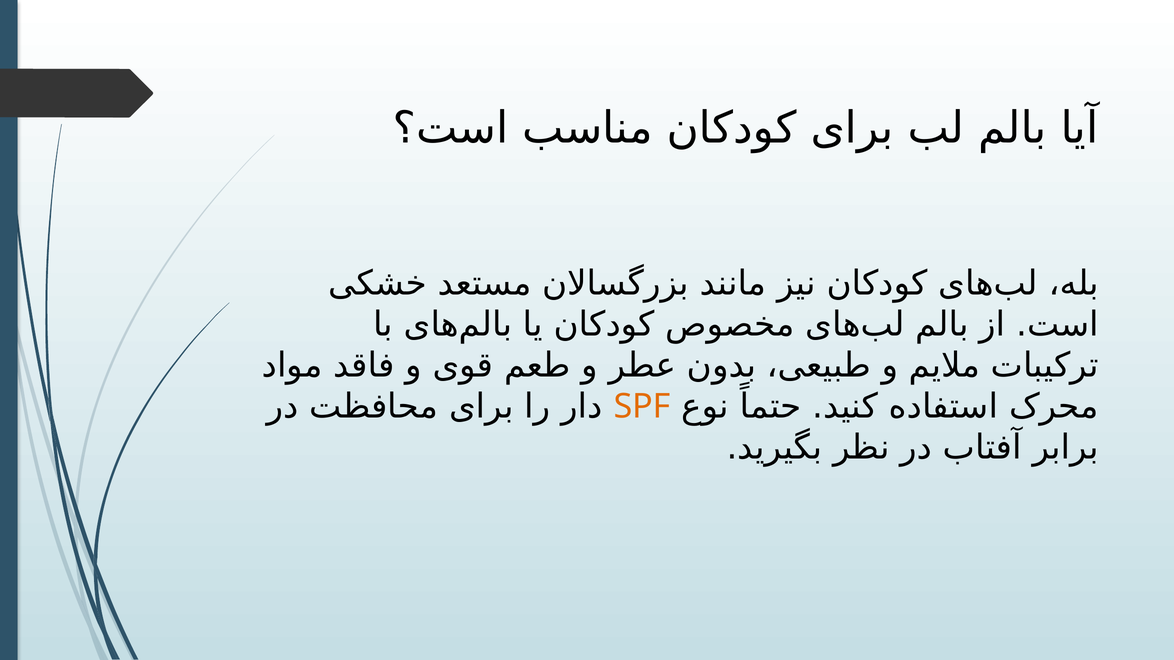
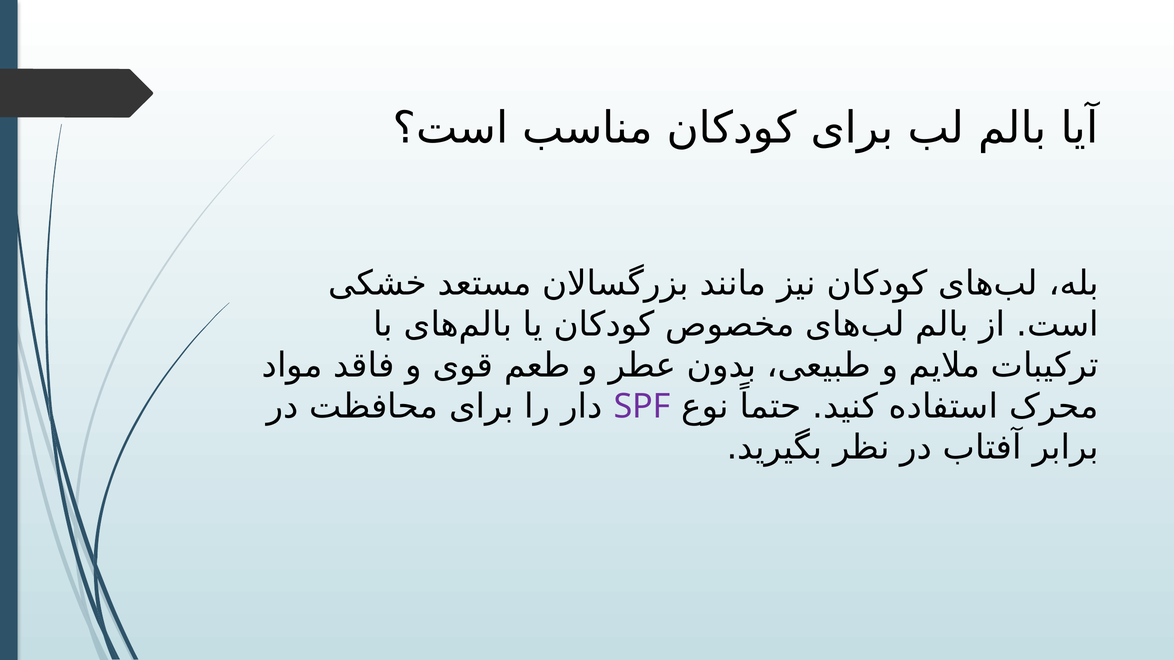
SPF colour: orange -> purple
